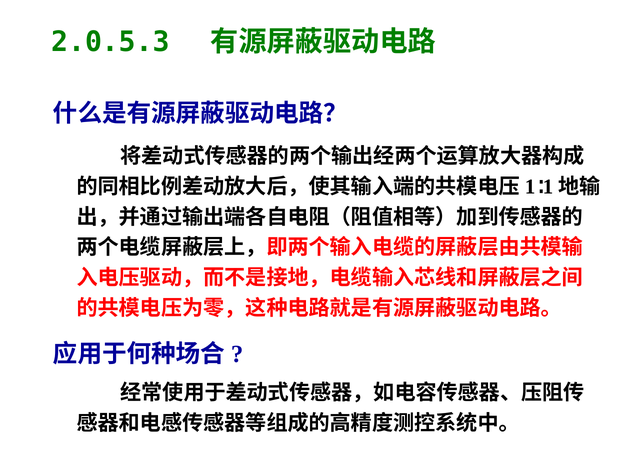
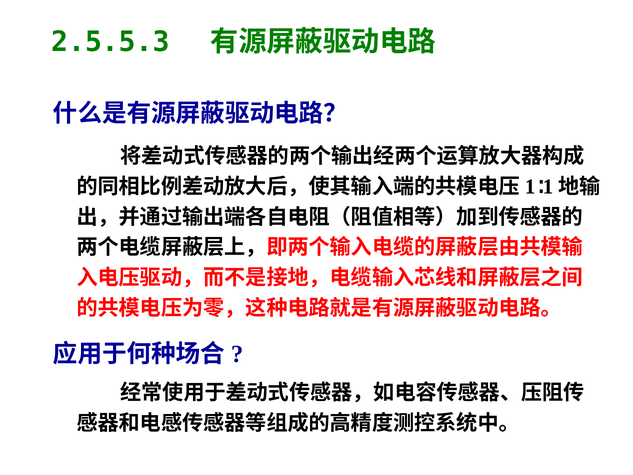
2.0.5.3: 2.0.5.3 -> 2.5.5.3
